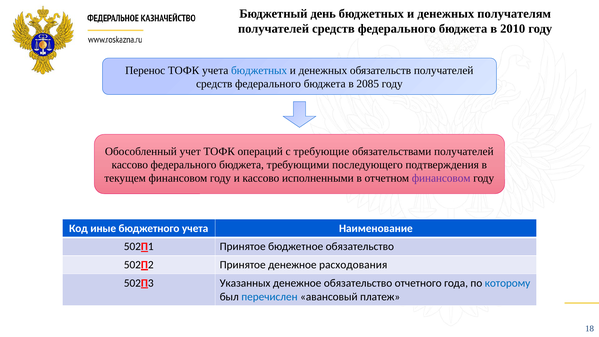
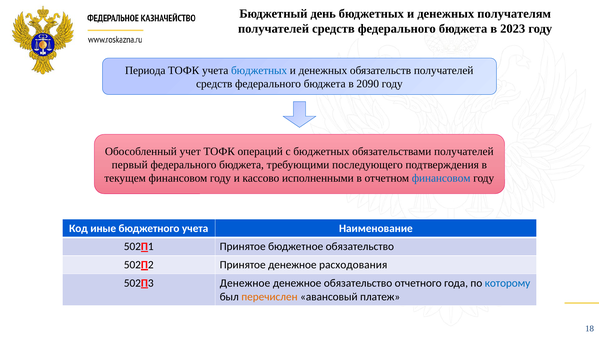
2010: 2010 -> 2023
Перенос: Перенос -> Периода
2085: 2085 -> 2090
с требующие: требующие -> бюджетных
кассово at (130, 165): кассово -> первый
финансовом at (441, 178) colour: purple -> blue
502П3 Указанных: Указанных -> Денежное
перечислен colour: blue -> orange
